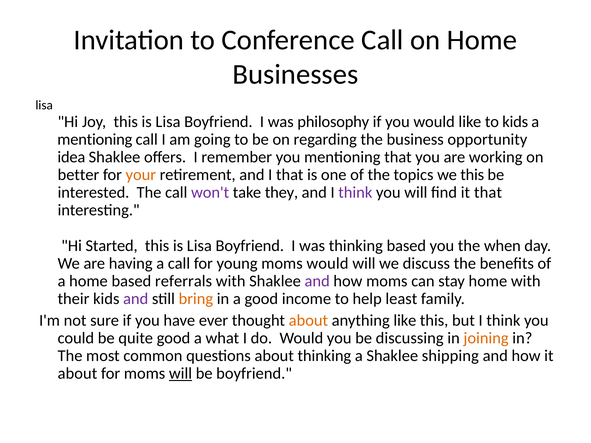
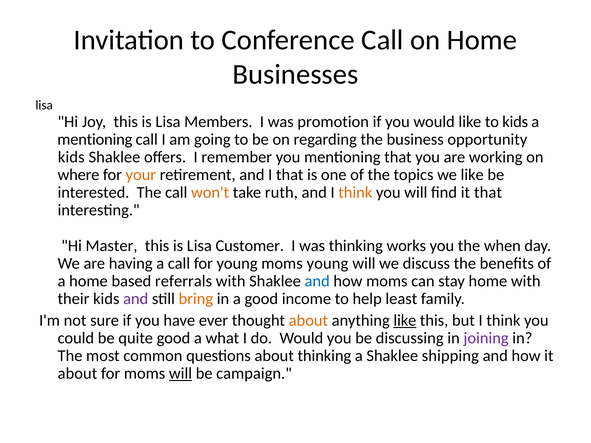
Boyfriend at (218, 122): Boyfriend -> Members
philosophy: philosophy -> promotion
idea at (71, 157): idea -> kids
better: better -> where
we this: this -> like
won't colour: purple -> orange
they: they -> ruth
think at (355, 193) colour: purple -> orange
Started: Started -> Master
Boyfriend at (250, 246): Boyfriend -> Customer
thinking based: based -> works
moms would: would -> young
and at (317, 281) colour: purple -> blue
like at (405, 321) underline: none -> present
joining colour: orange -> purple
be boyfriend: boyfriend -> campaign
